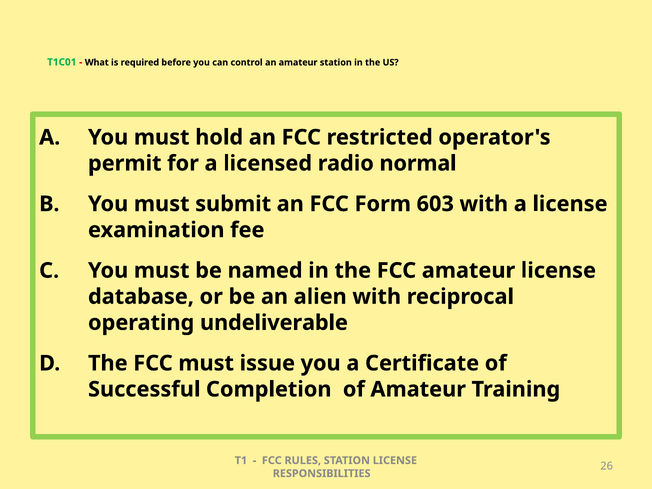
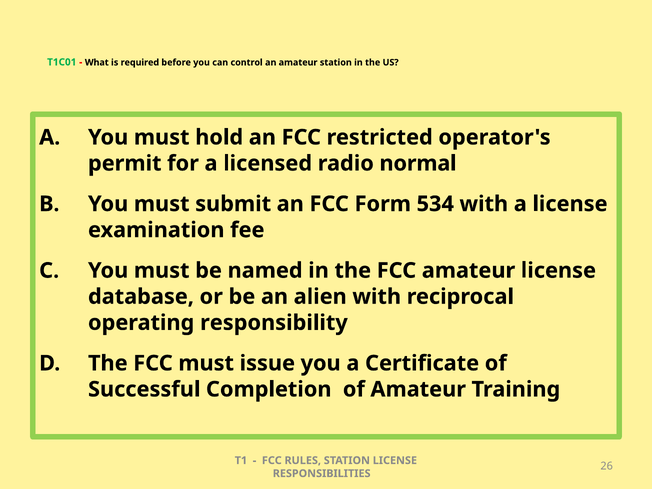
603: 603 -> 534
undeliverable: undeliverable -> responsibility
